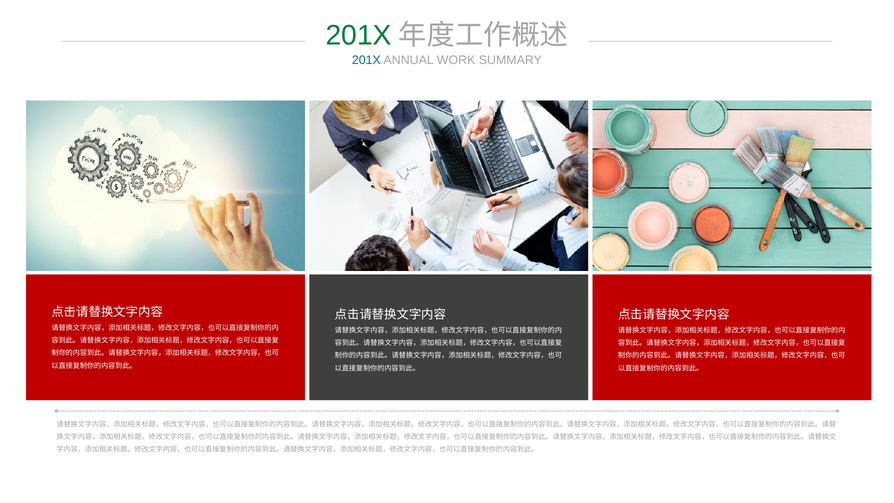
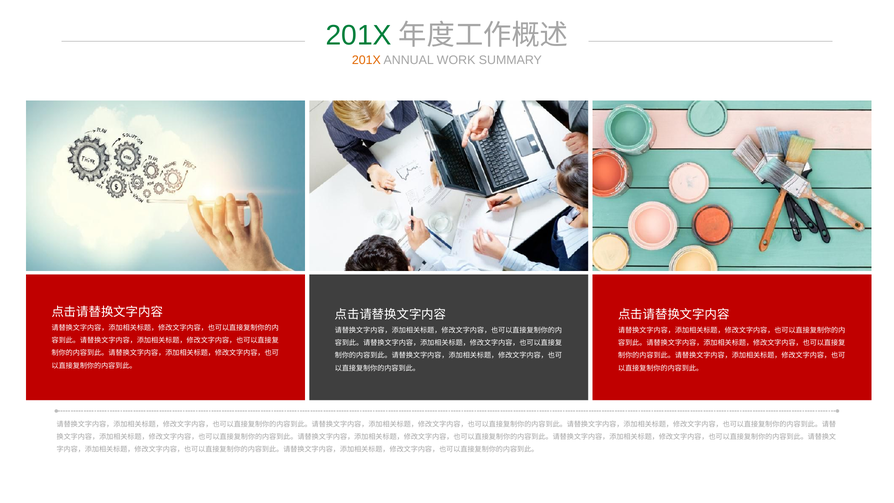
201X at (366, 60) colour: blue -> orange
